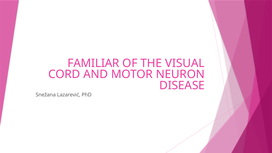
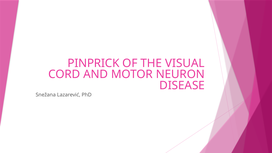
FAMILIAR: FAMILIAR -> PINPRICK
